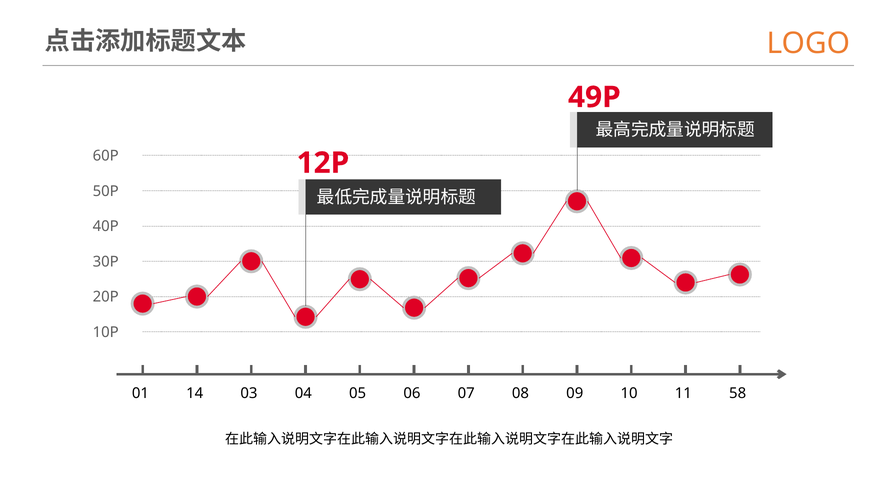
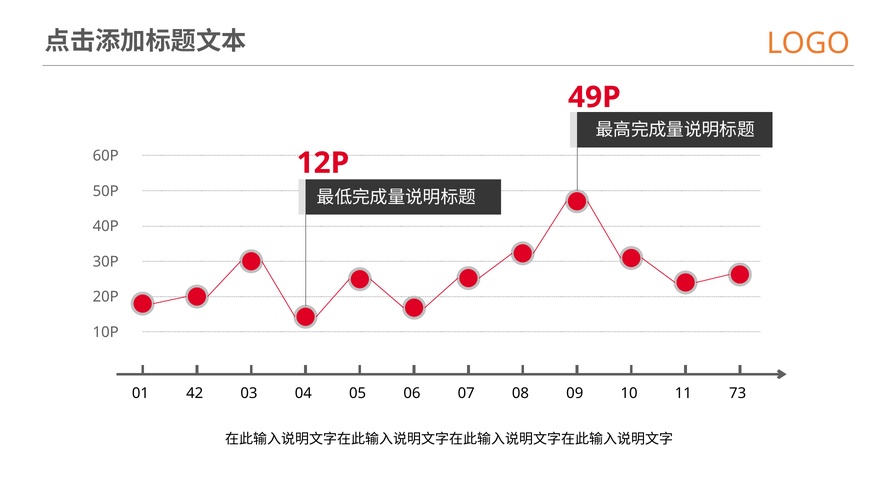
14: 14 -> 42
58: 58 -> 73
